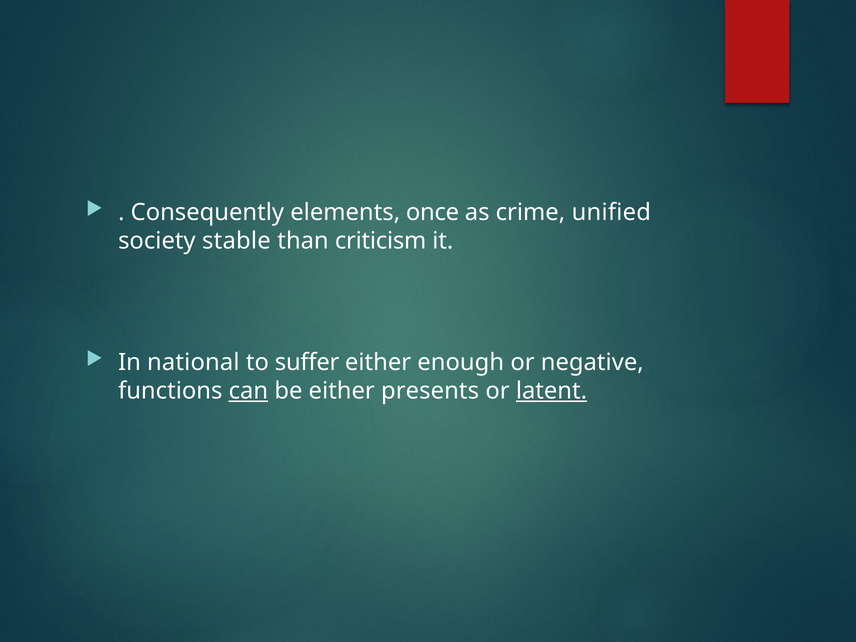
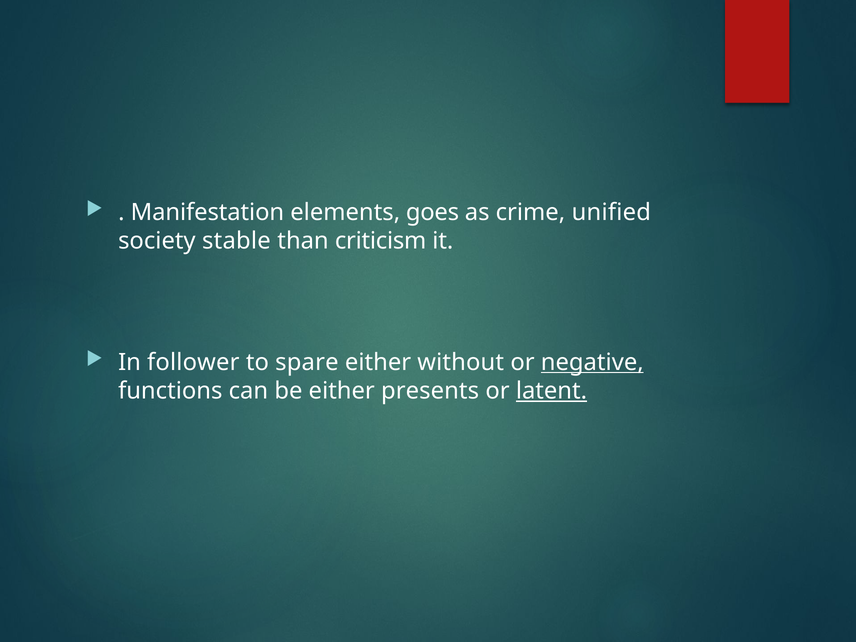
Consequently: Consequently -> Manifestation
once: once -> goes
national: national -> follower
suffer: suffer -> spare
enough: enough -> without
negative underline: none -> present
can underline: present -> none
